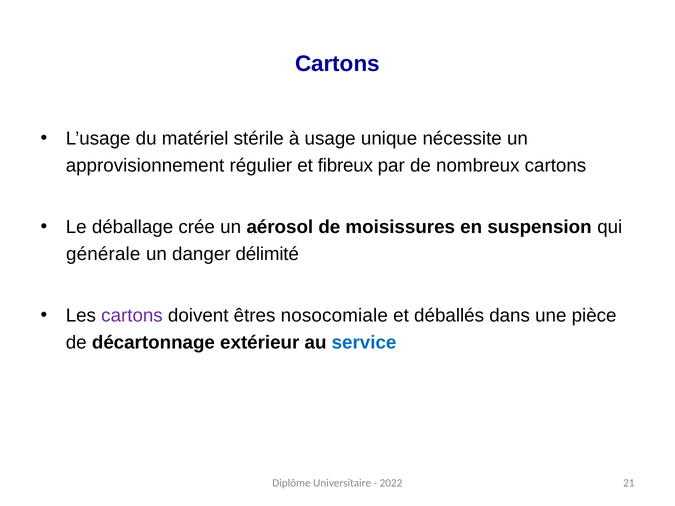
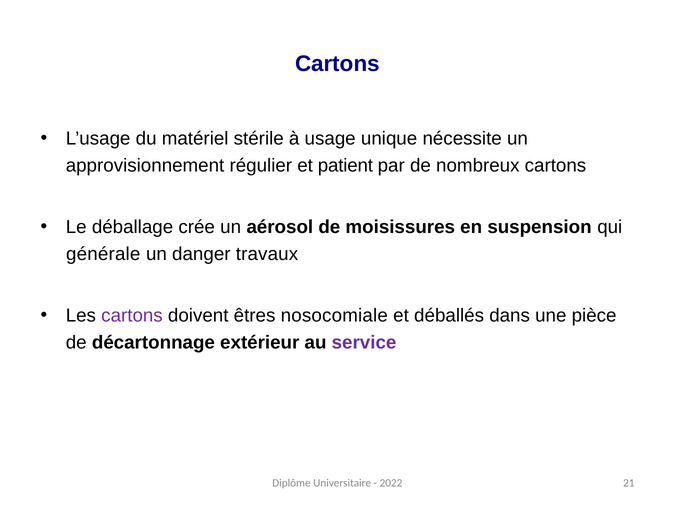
fibreux: fibreux -> patient
délimité: délimité -> travaux
service colour: blue -> purple
